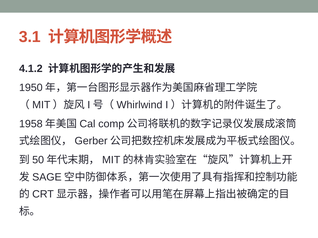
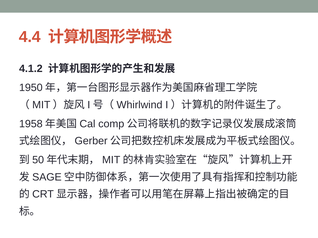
3.1: 3.1 -> 4.4
